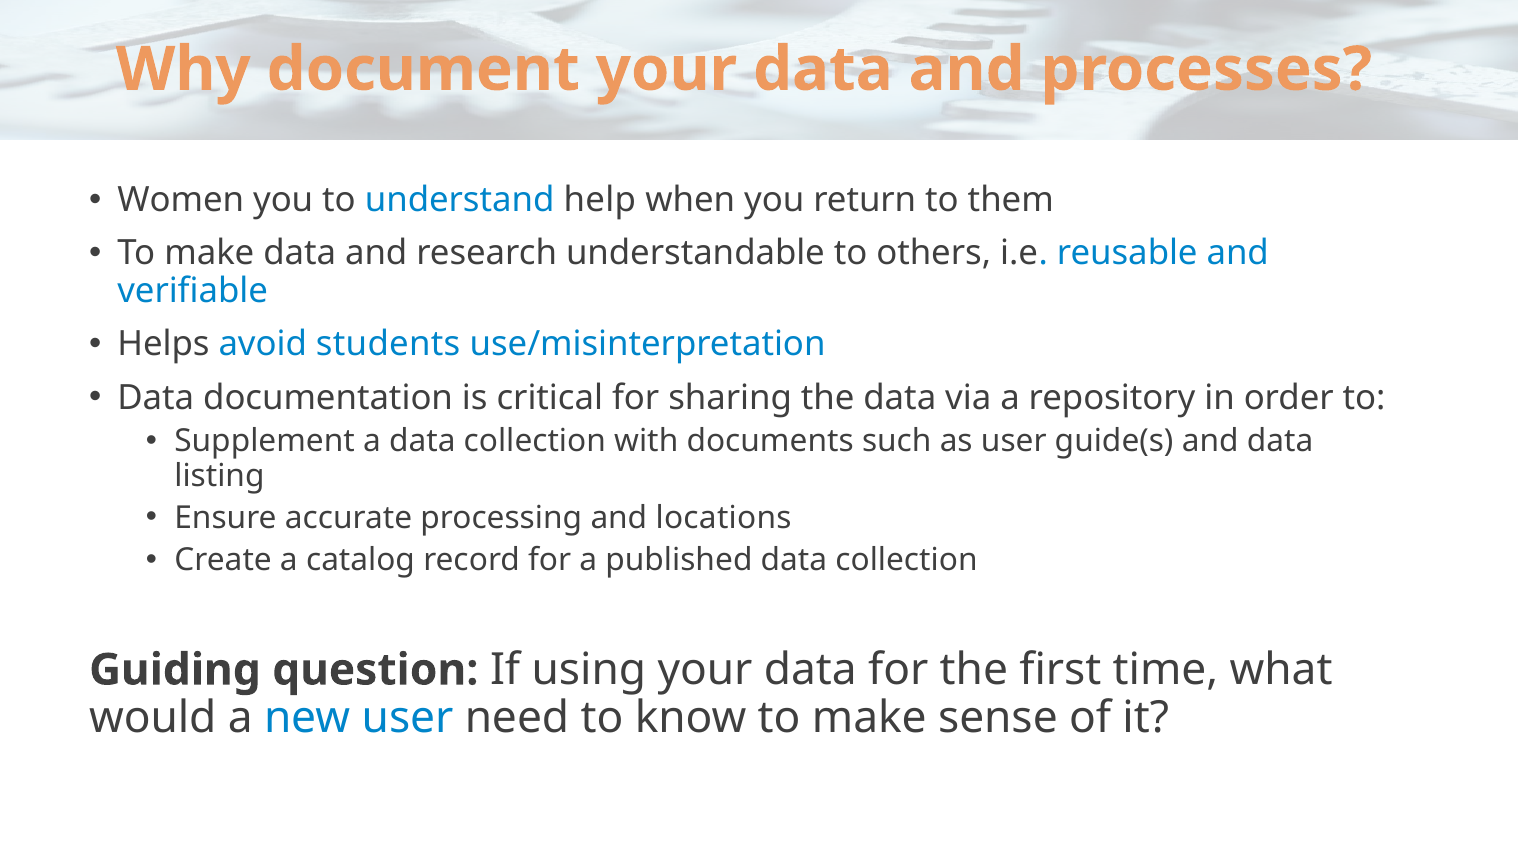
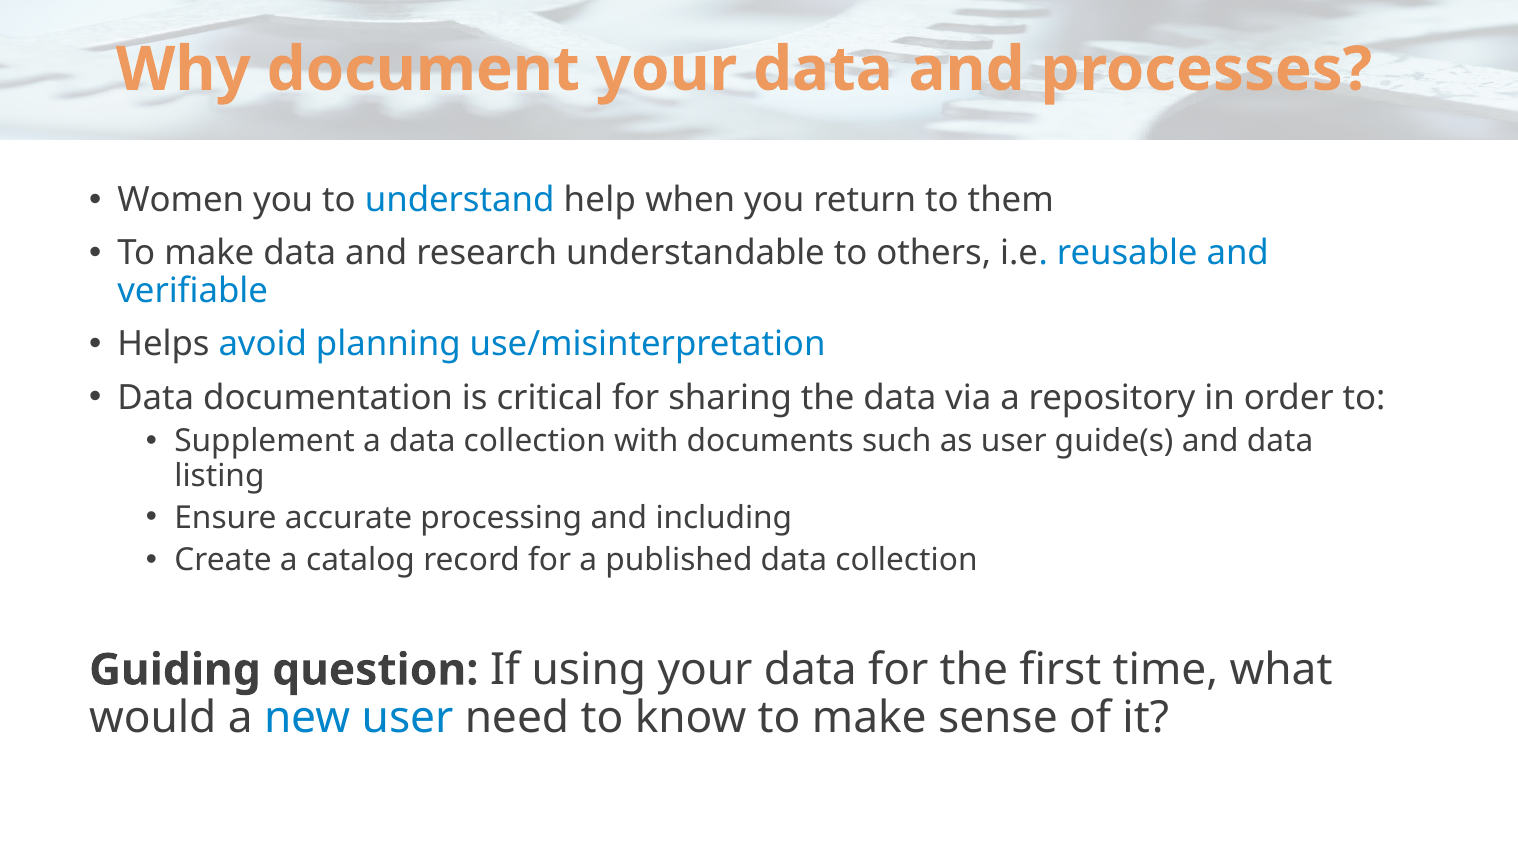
students: students -> planning
locations: locations -> including
